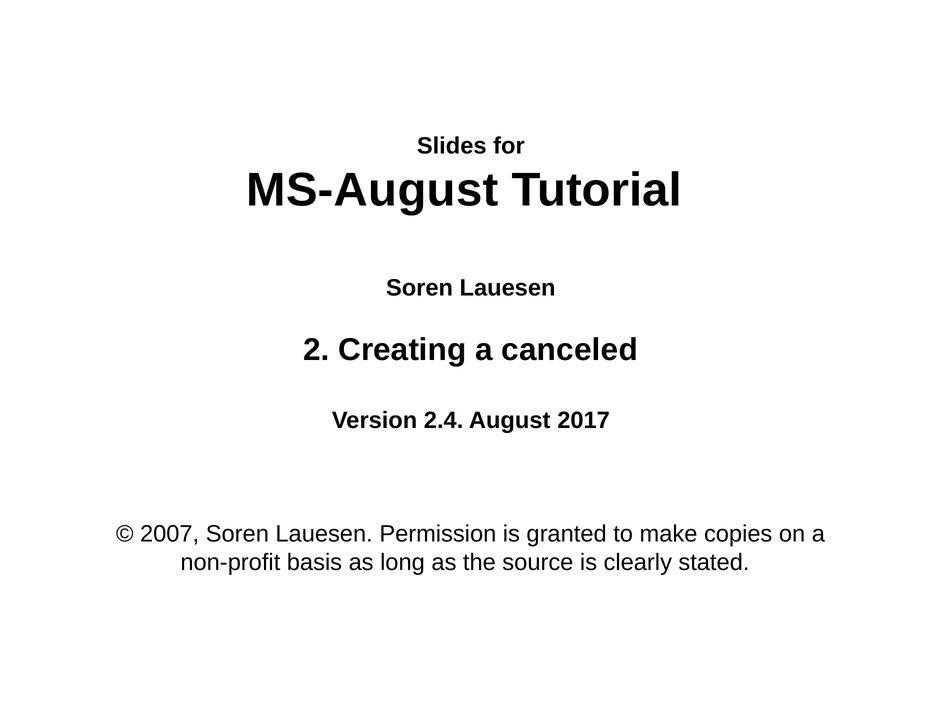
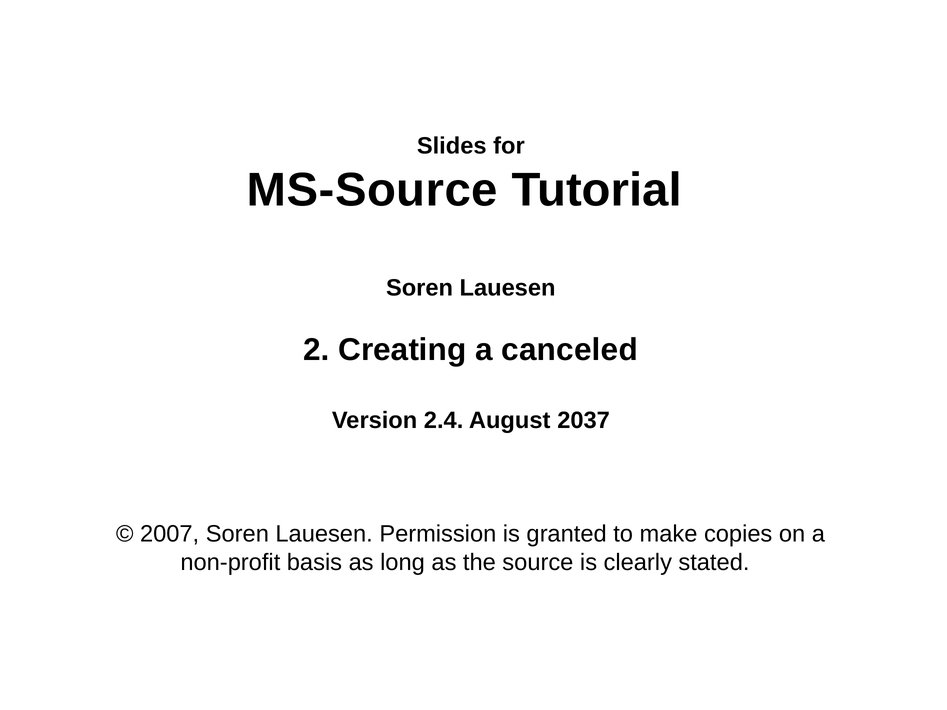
MS-August: MS-August -> MS-Source
2017: 2017 -> 2037
